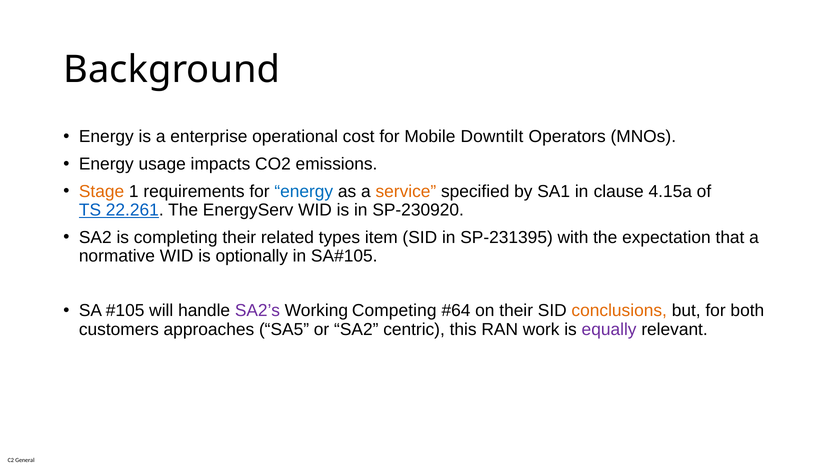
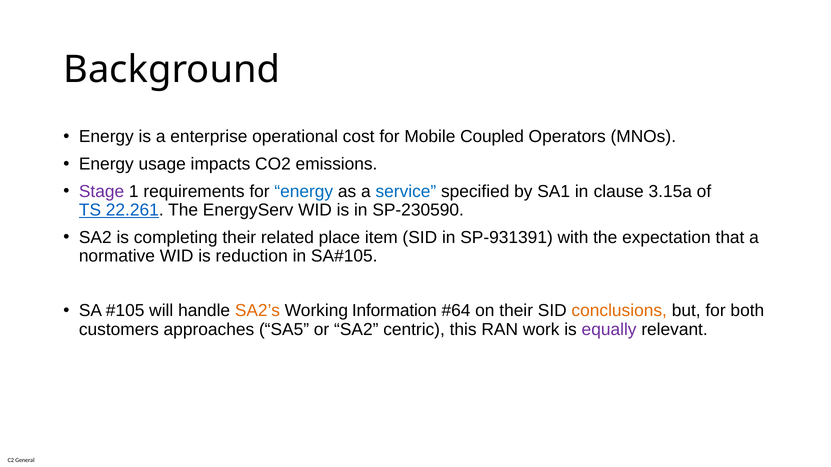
Downtilt: Downtilt -> Coupled
Stage colour: orange -> purple
service colour: orange -> blue
4.15a: 4.15a -> 3.15a
SP-230920: SP-230920 -> SP-230590
types: types -> place
SP-231395: SP-231395 -> SP-931391
optionally: optionally -> reduction
SA2’s colour: purple -> orange
Competing: Competing -> Information
